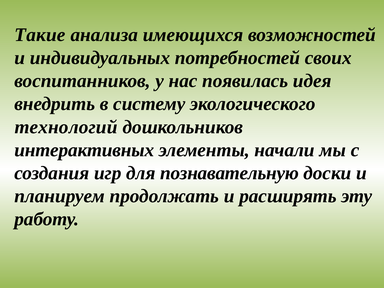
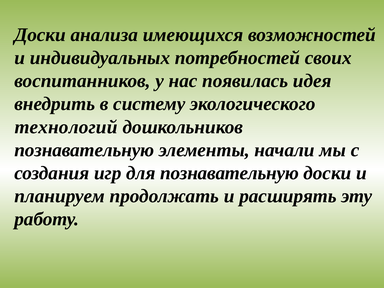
Такие at (40, 35): Такие -> Доски
интерактивных at (84, 150): интерактивных -> познавательную
